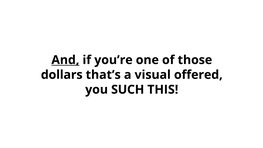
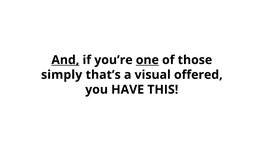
one underline: none -> present
dollars: dollars -> simply
SUCH: SUCH -> HAVE
